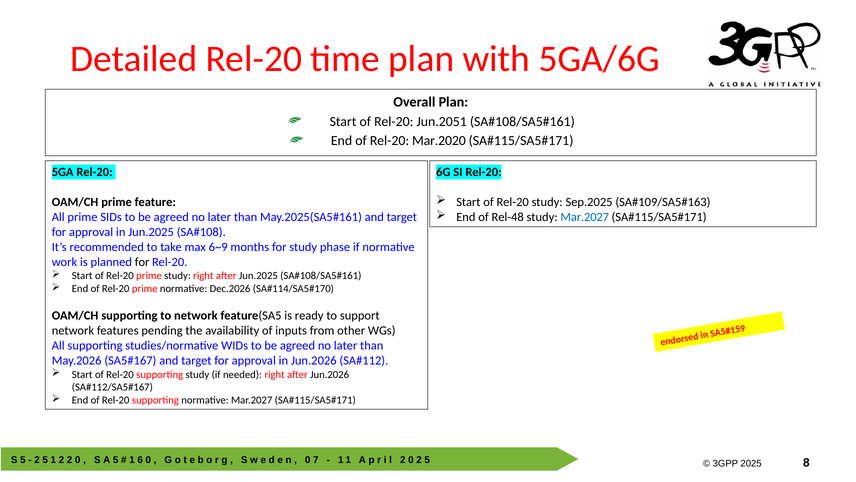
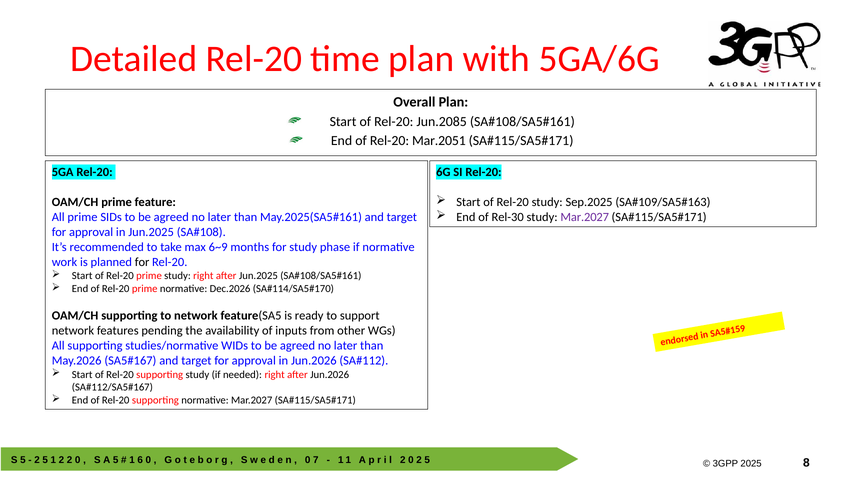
Jun.2051: Jun.2051 -> Jun.2085
Mar.2020: Mar.2020 -> Mar.2051
Rel-48: Rel-48 -> Rel-30
Mar.2027 at (585, 217) colour: blue -> purple
